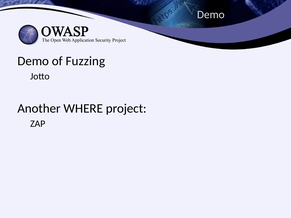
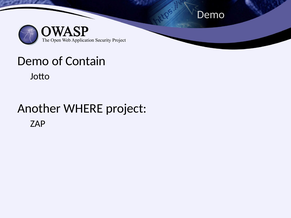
Fuzzing: Fuzzing -> Contain
